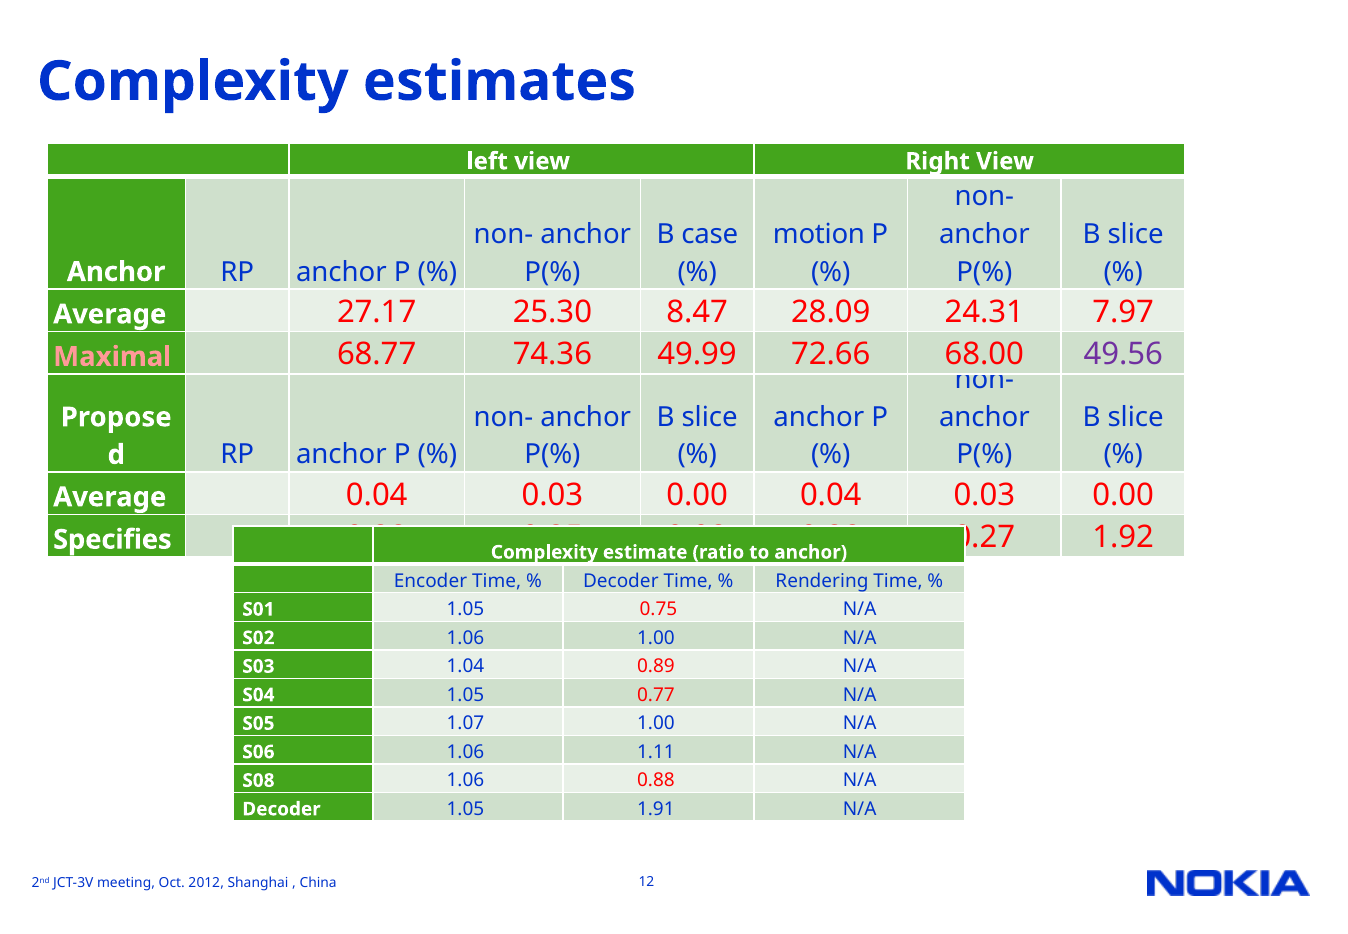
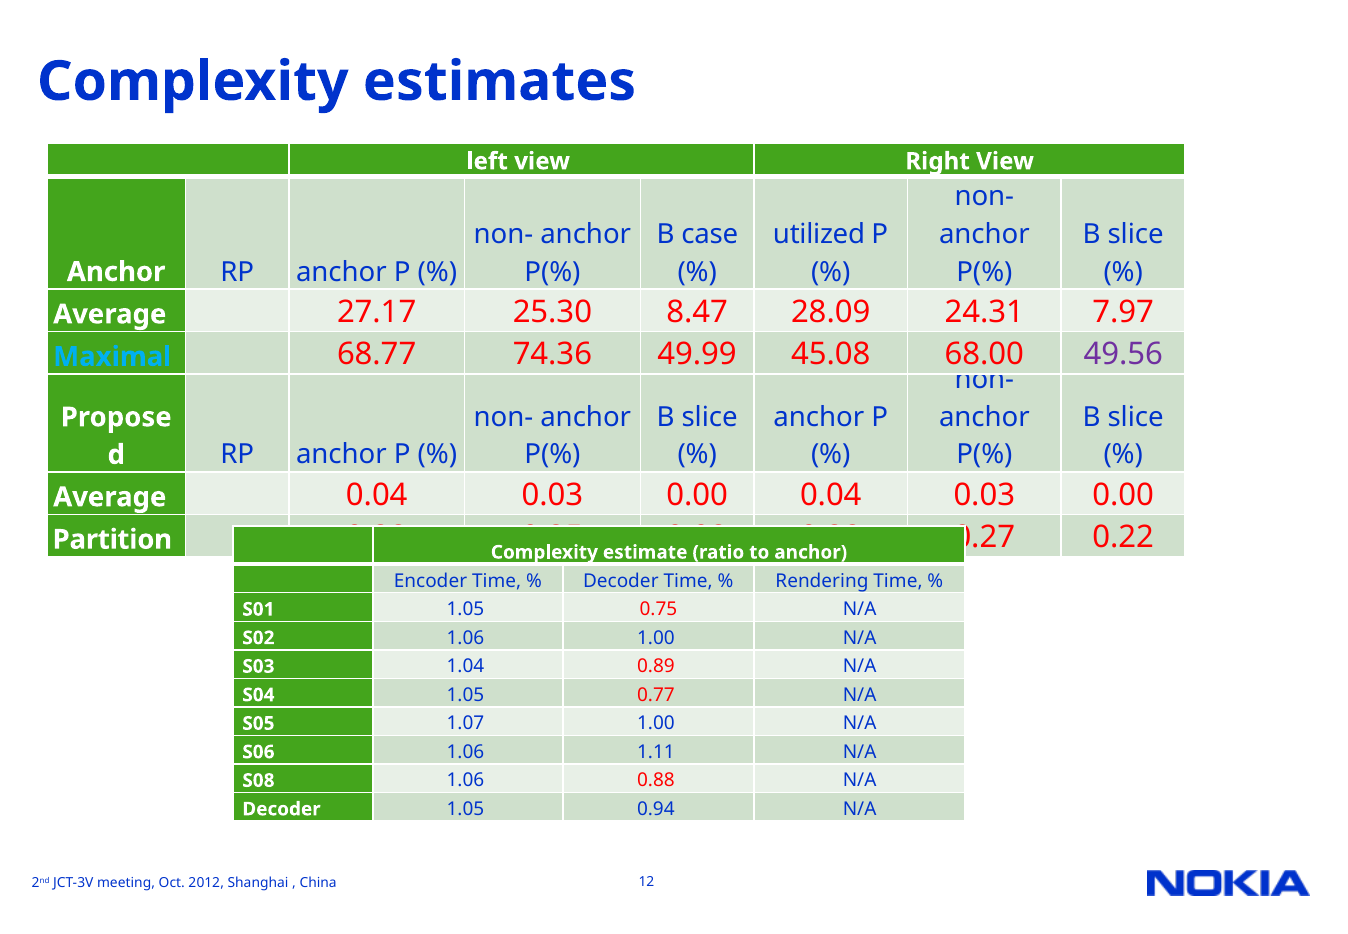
motion: motion -> utilized
Maximal colour: pink -> light blue
72.66: 72.66 -> 45.08
Specifies: Specifies -> Partition
1.92: 1.92 -> 0.22
1.91: 1.91 -> 0.94
